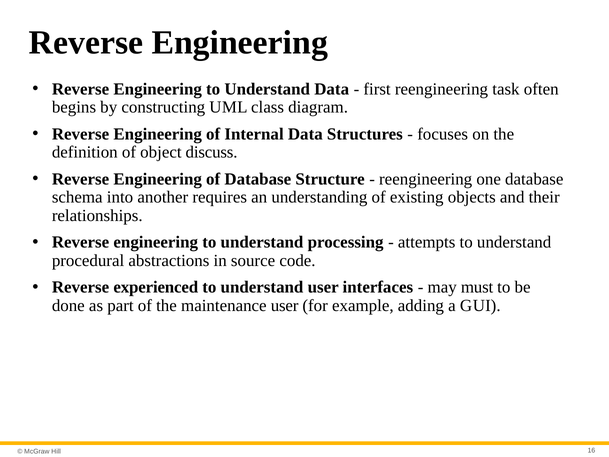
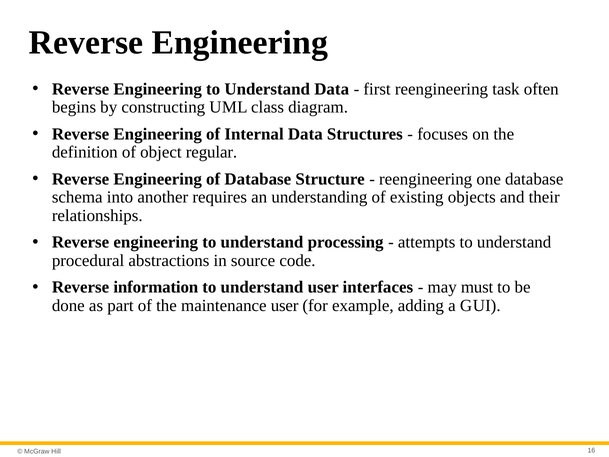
discuss: discuss -> regular
experienced: experienced -> information
